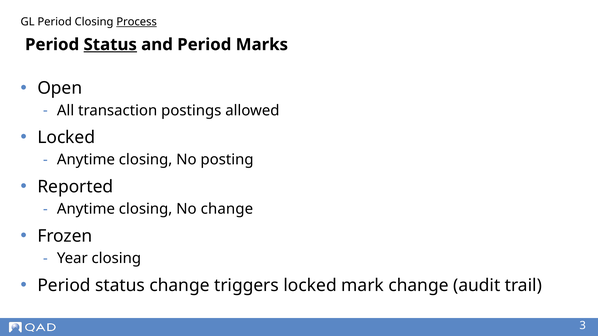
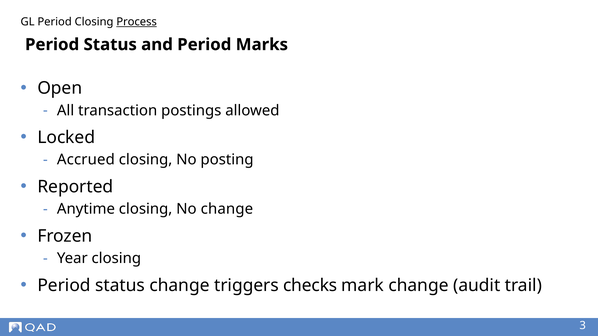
Status at (110, 45) underline: present -> none
Anytime at (86, 160): Anytime -> Accrued
triggers locked: locked -> checks
